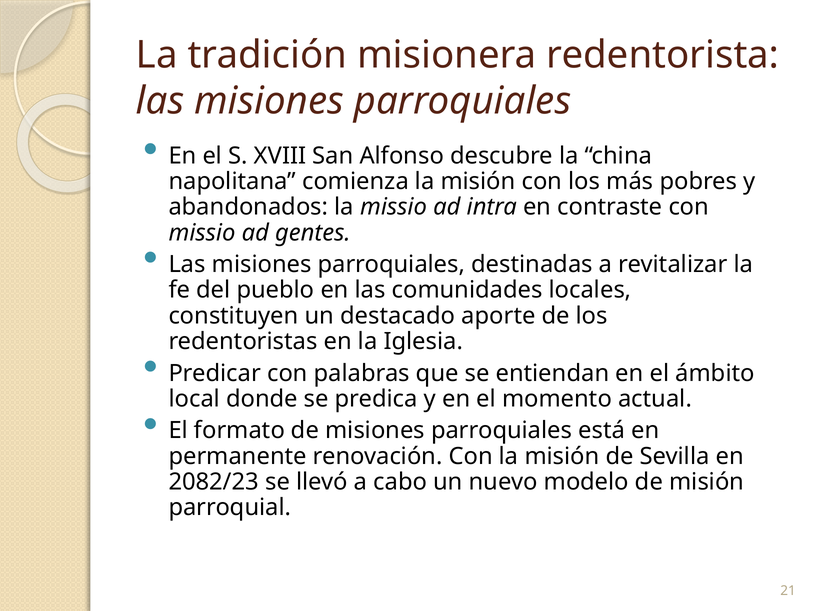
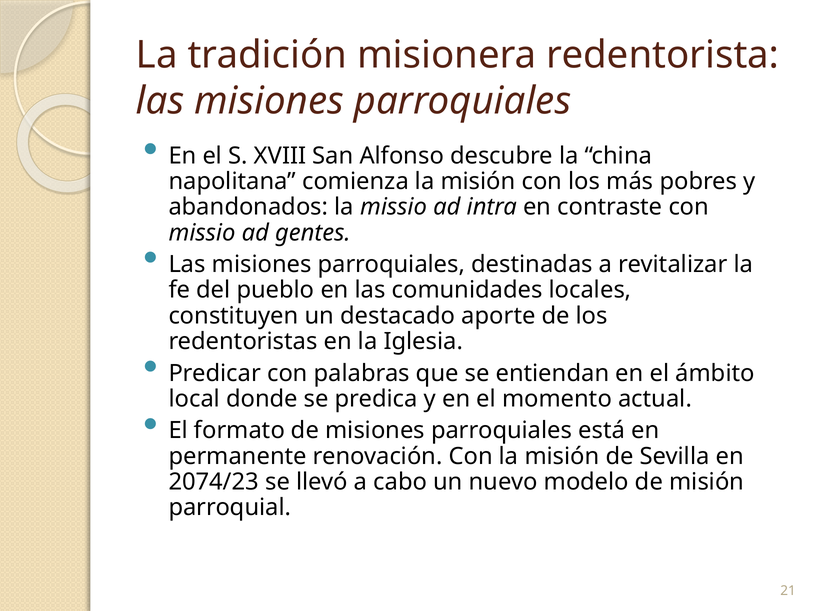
2082/23: 2082/23 -> 2074/23
